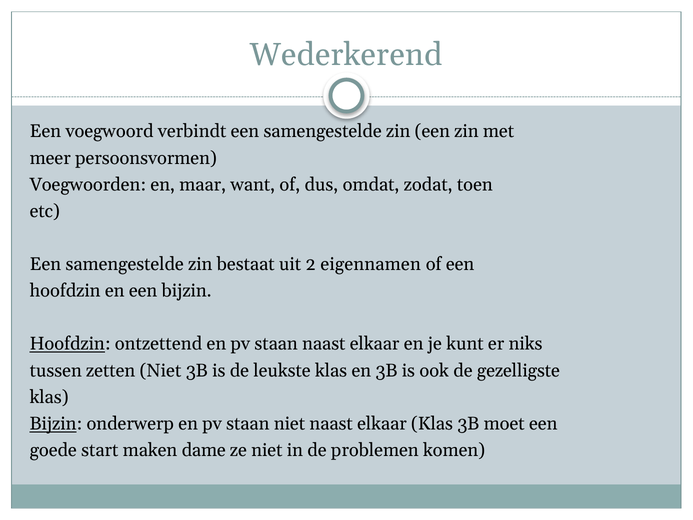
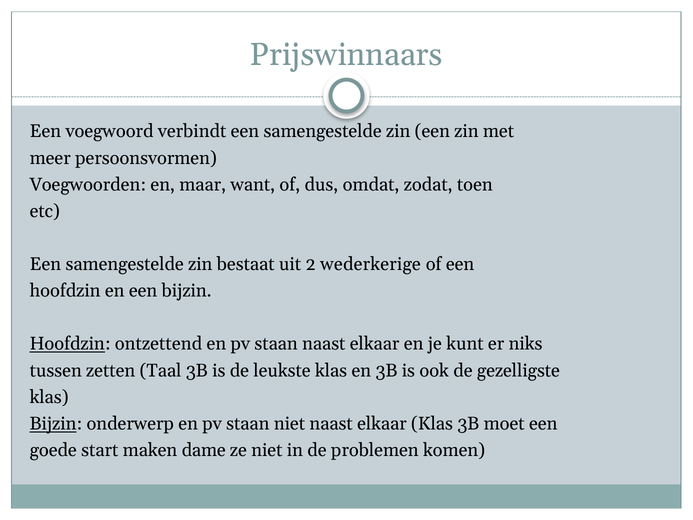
Wederkerend: Wederkerend -> Prijswinnaars
eigennamen: eigennamen -> wederkerige
zetten Niet: Niet -> Taal
